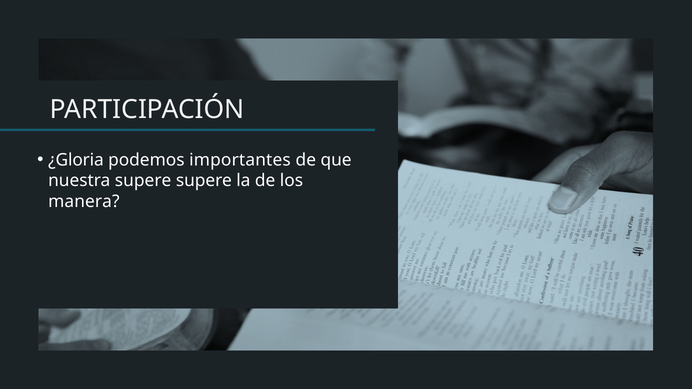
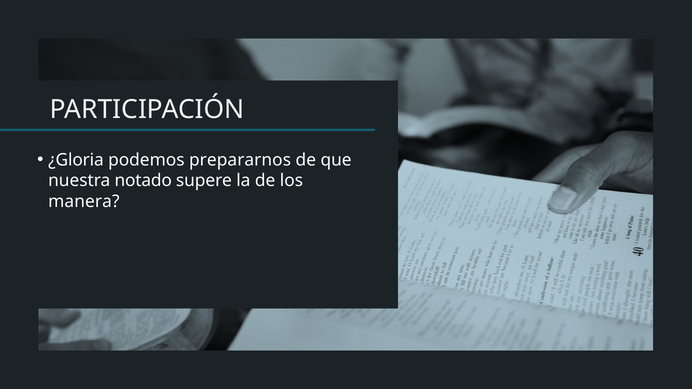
importantes: importantes -> prepararnos
nuestra supere: supere -> notado
